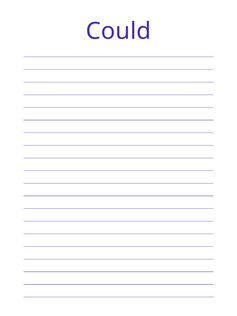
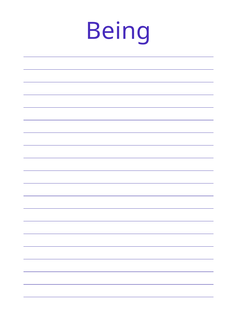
Could: Could -> Being
